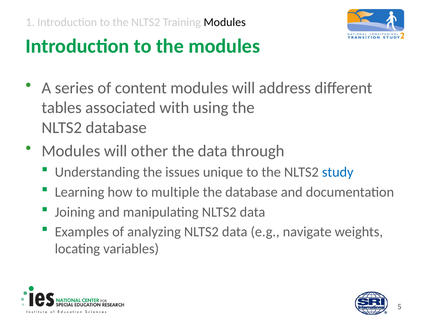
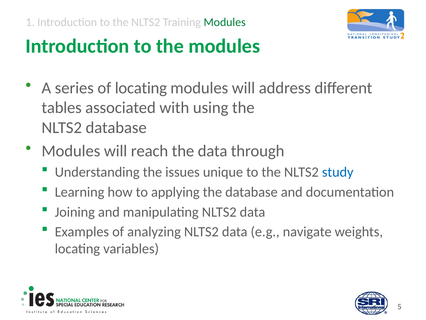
Modules at (225, 22) colour: black -> green
of content: content -> locating
other: other -> reach
multiple: multiple -> applying
